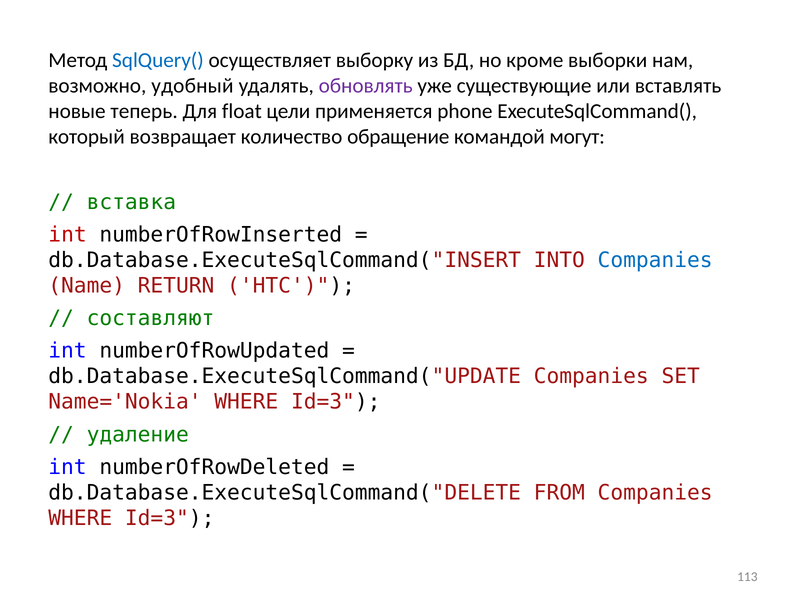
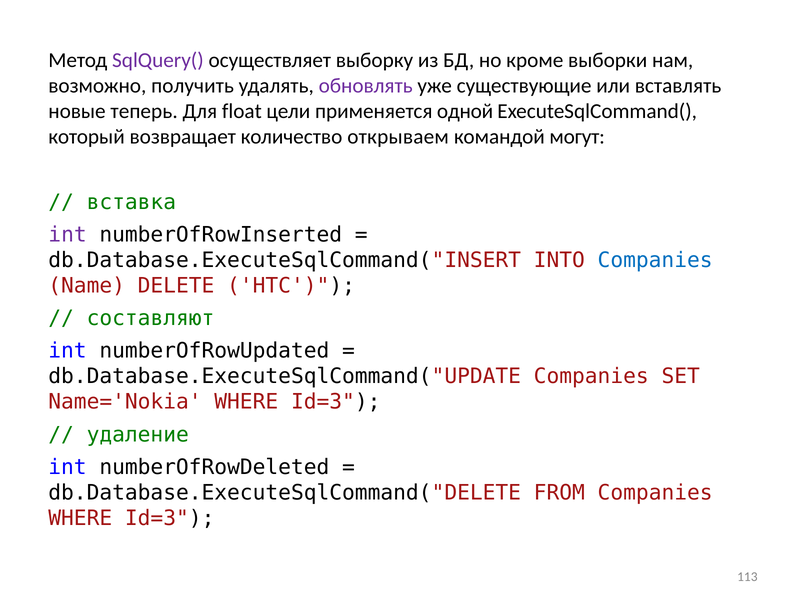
SqlQuery( colour: blue -> purple
удобный: удобный -> получить
phone: phone -> одной
обращение: обращение -> открываем
int at (68, 235) colour: red -> purple
RETURN: RETURN -> DELETE
